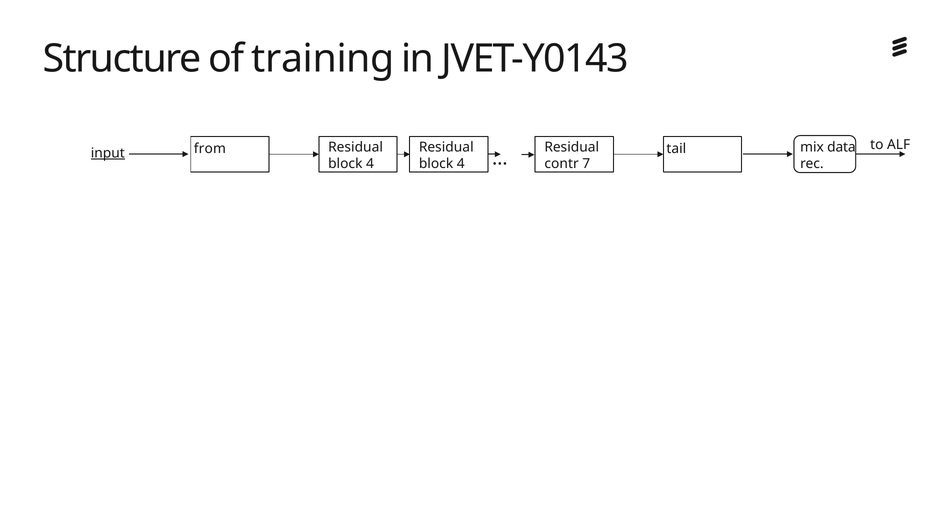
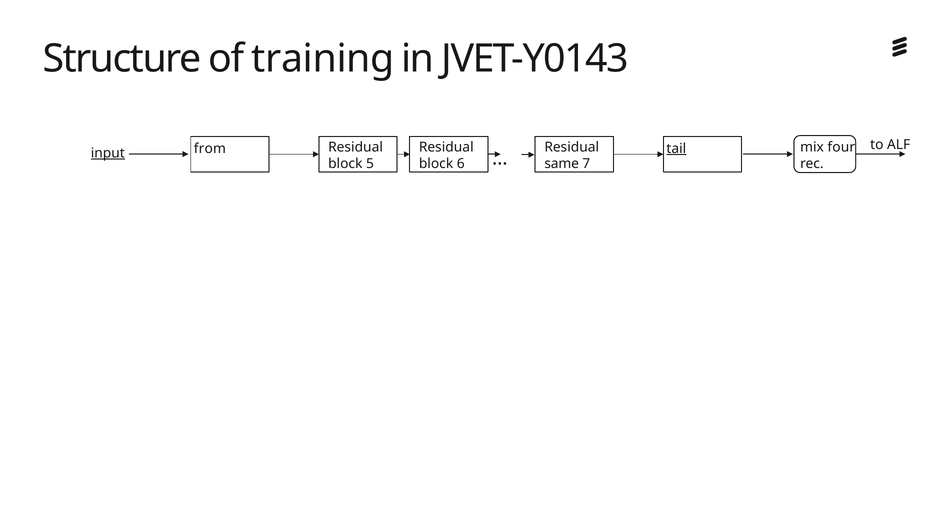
tail underline: none -> present
data: data -> four
4 at (370, 164): 4 -> 5
4 at (461, 164): 4 -> 6
contr: contr -> same
